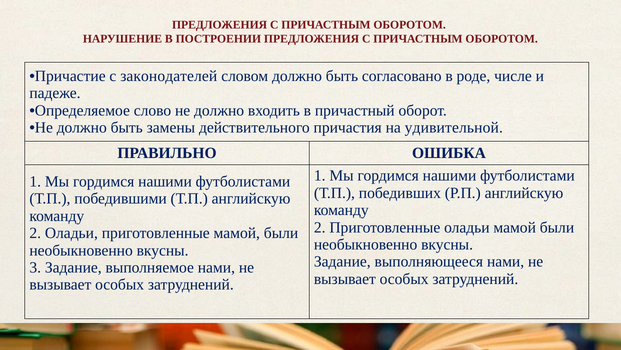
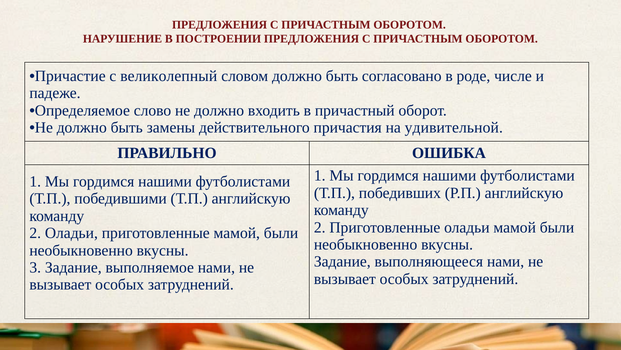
законодателей: законодателей -> великолепный
